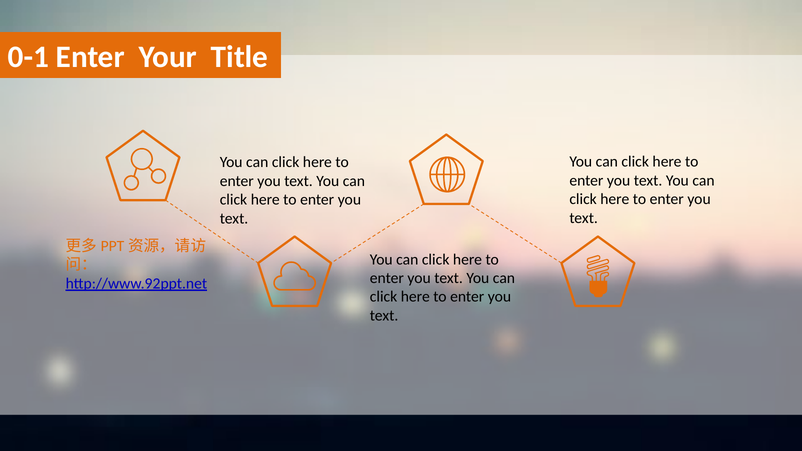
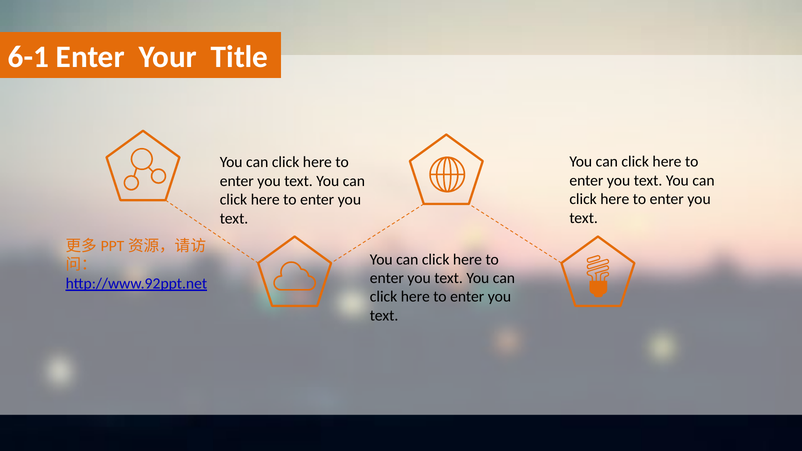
0-1: 0-1 -> 6-1
